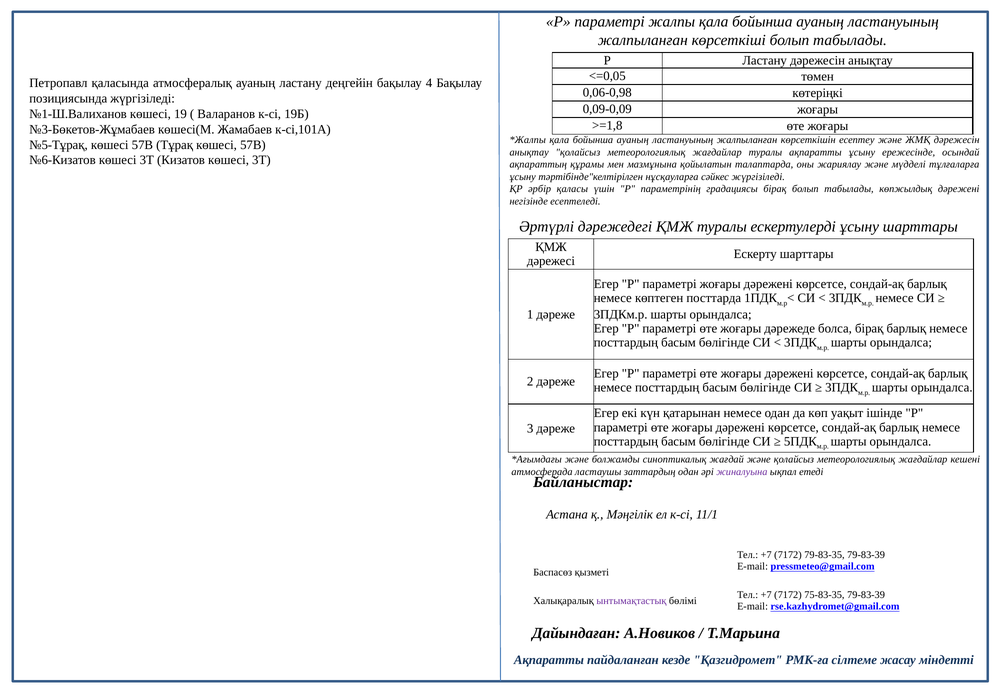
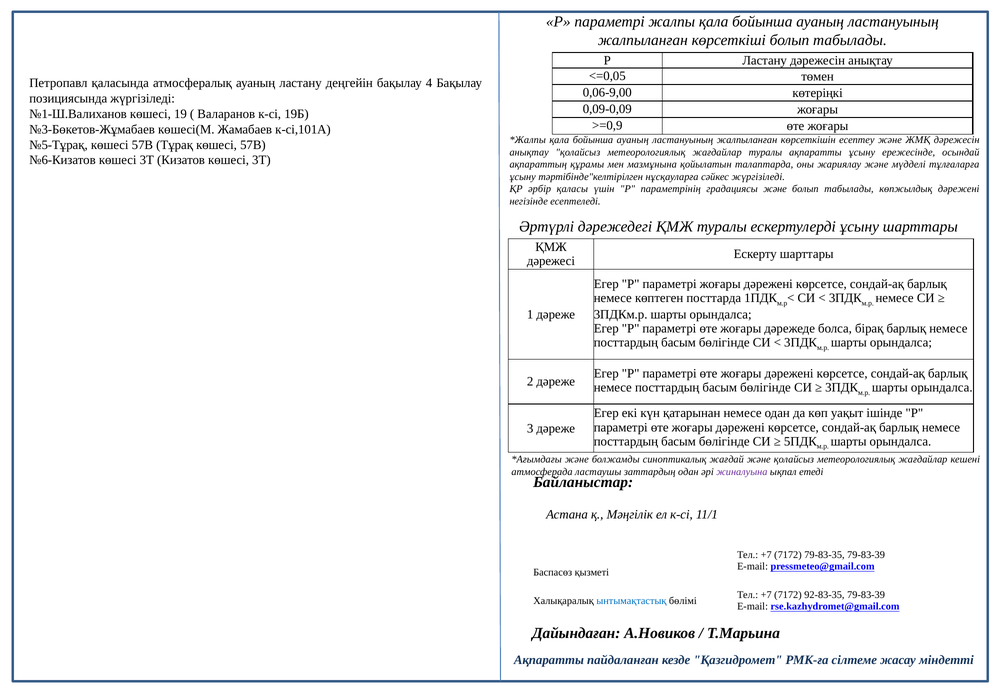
0,06-0,98: 0,06-0,98 -> 0,06-9,00
>=1,8: >=1,8 -> >=0,9
градациясы бірақ: бірақ -> және
75-83-35: 75-83-35 -> 92-83-35
ынтымақтастық colour: purple -> blue
